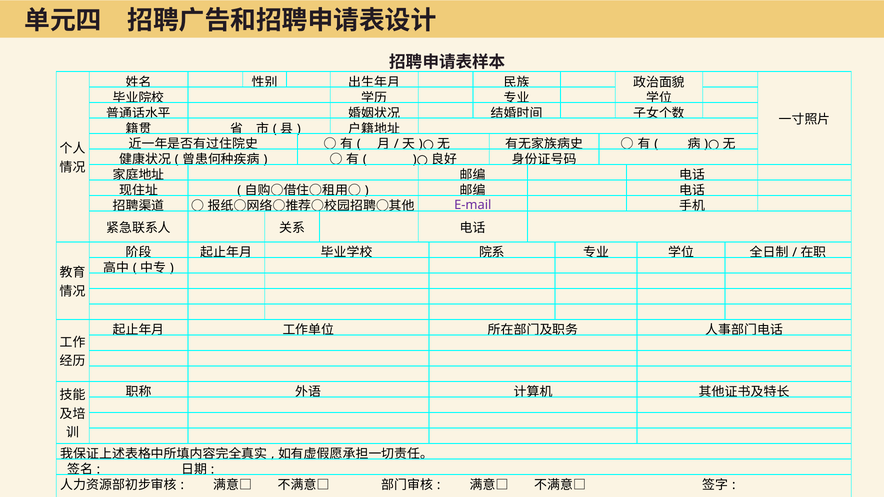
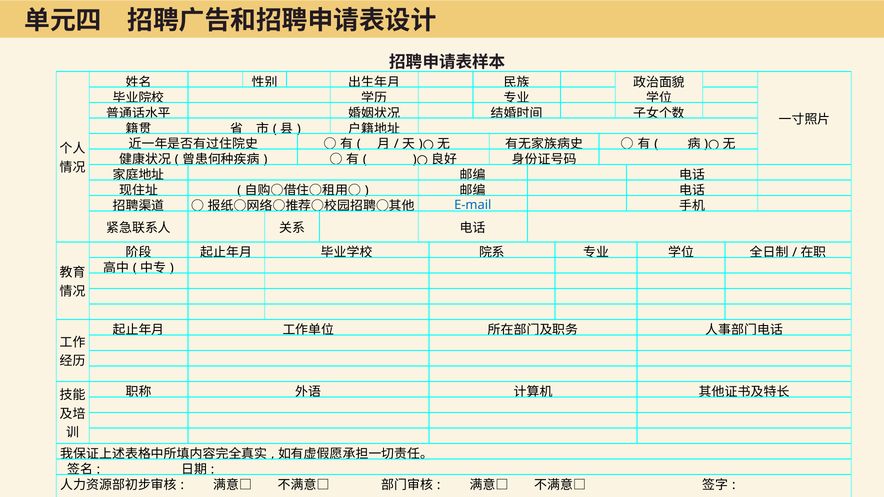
E-mail colour: purple -> blue
